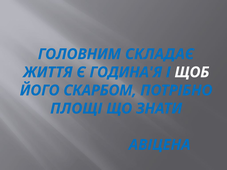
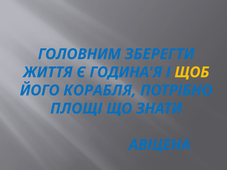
СКЛАДАЄ: СКЛАДАЄ -> ЗБЕРЕГТИ
ЩОБ colour: white -> yellow
СКАРБОМ: СКАРБОМ -> КОРАБЛЯ
